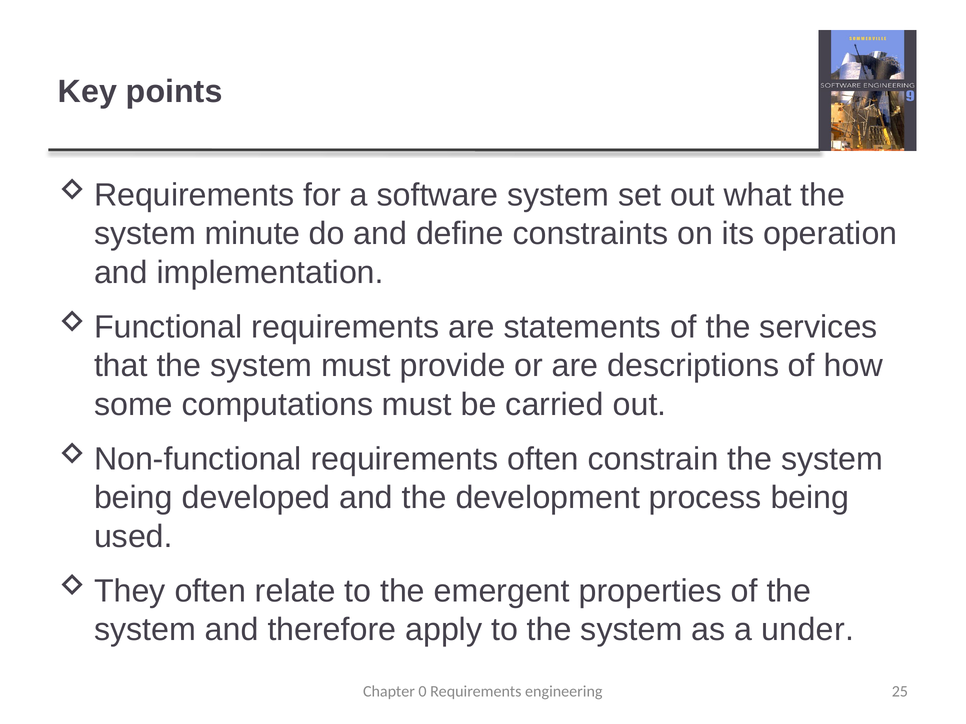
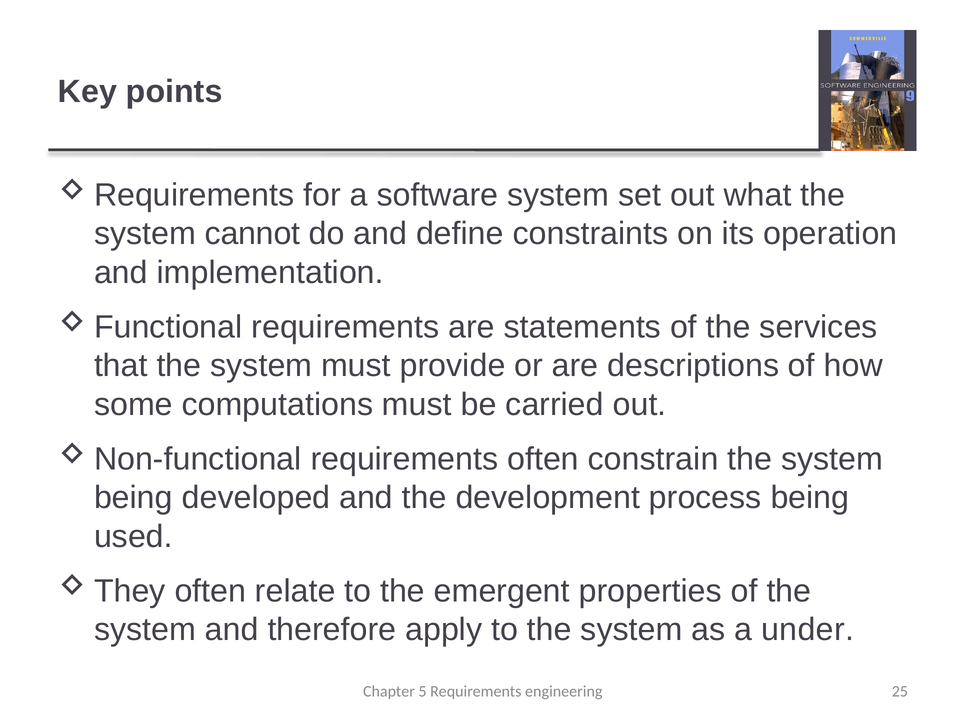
minute: minute -> cannot
0: 0 -> 5
